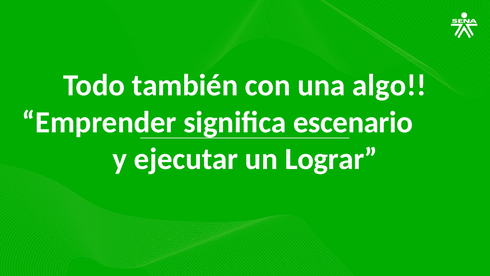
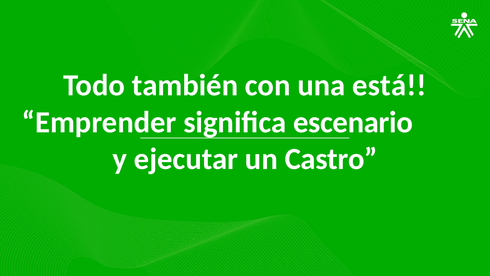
algo: algo -> está
Lograr: Lograr -> Castro
